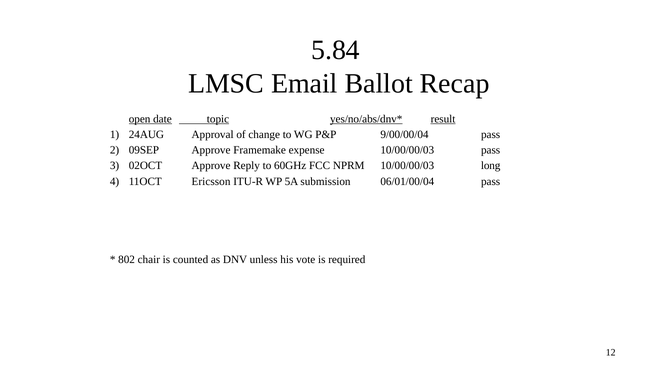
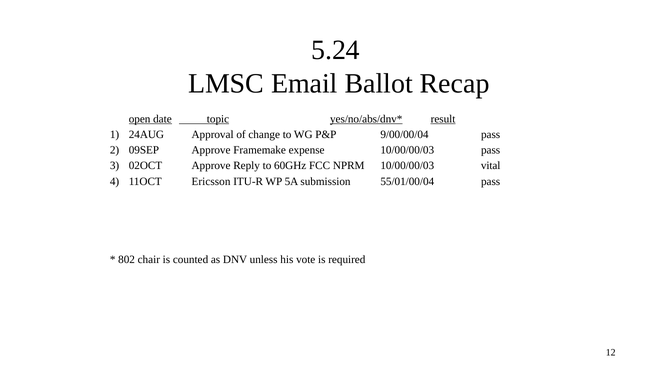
5.84: 5.84 -> 5.24
long: long -> vital
06/01/00/04: 06/01/00/04 -> 55/01/00/04
